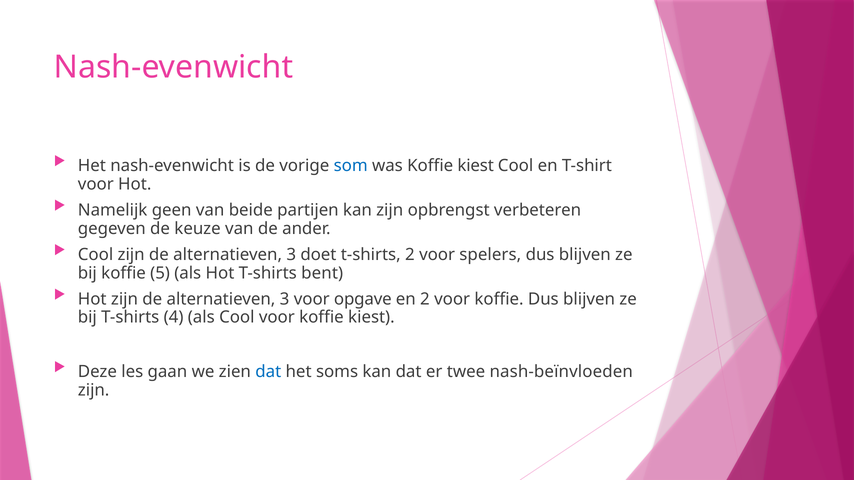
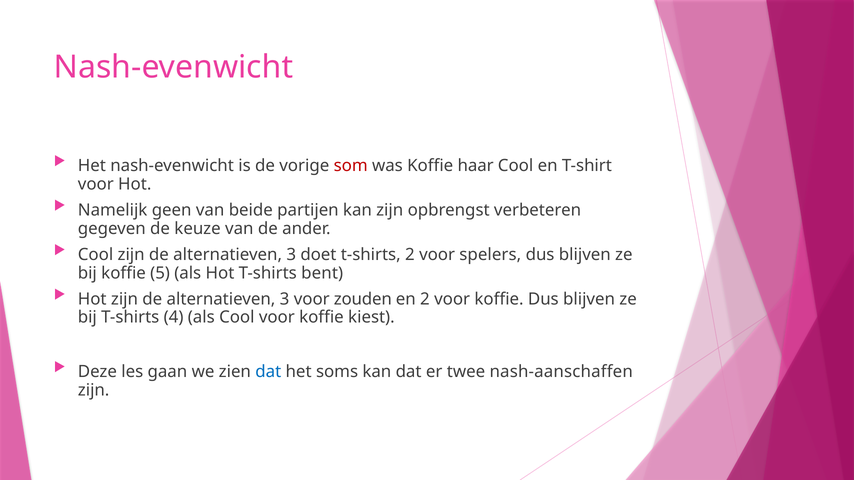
som colour: blue -> red
was Koffie kiest: kiest -> haar
opgave: opgave -> zouden
nash-beïnvloeden: nash-beïnvloeden -> nash-aanschaffen
